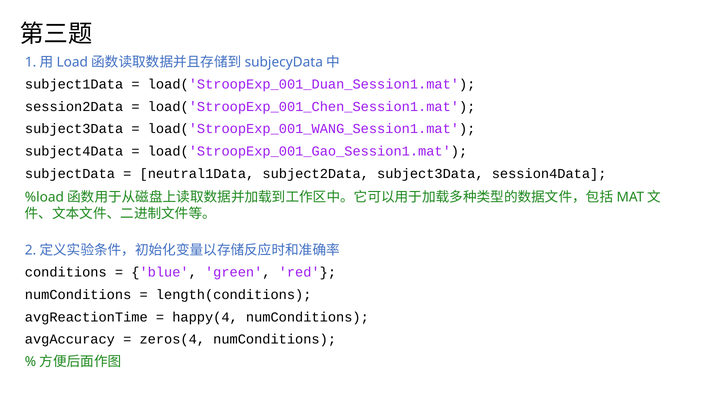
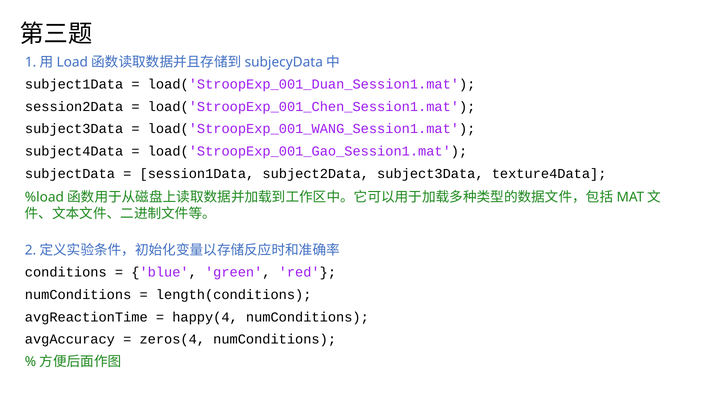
neutral1Data: neutral1Data -> session1Data
session4Data: session4Data -> texture4Data
